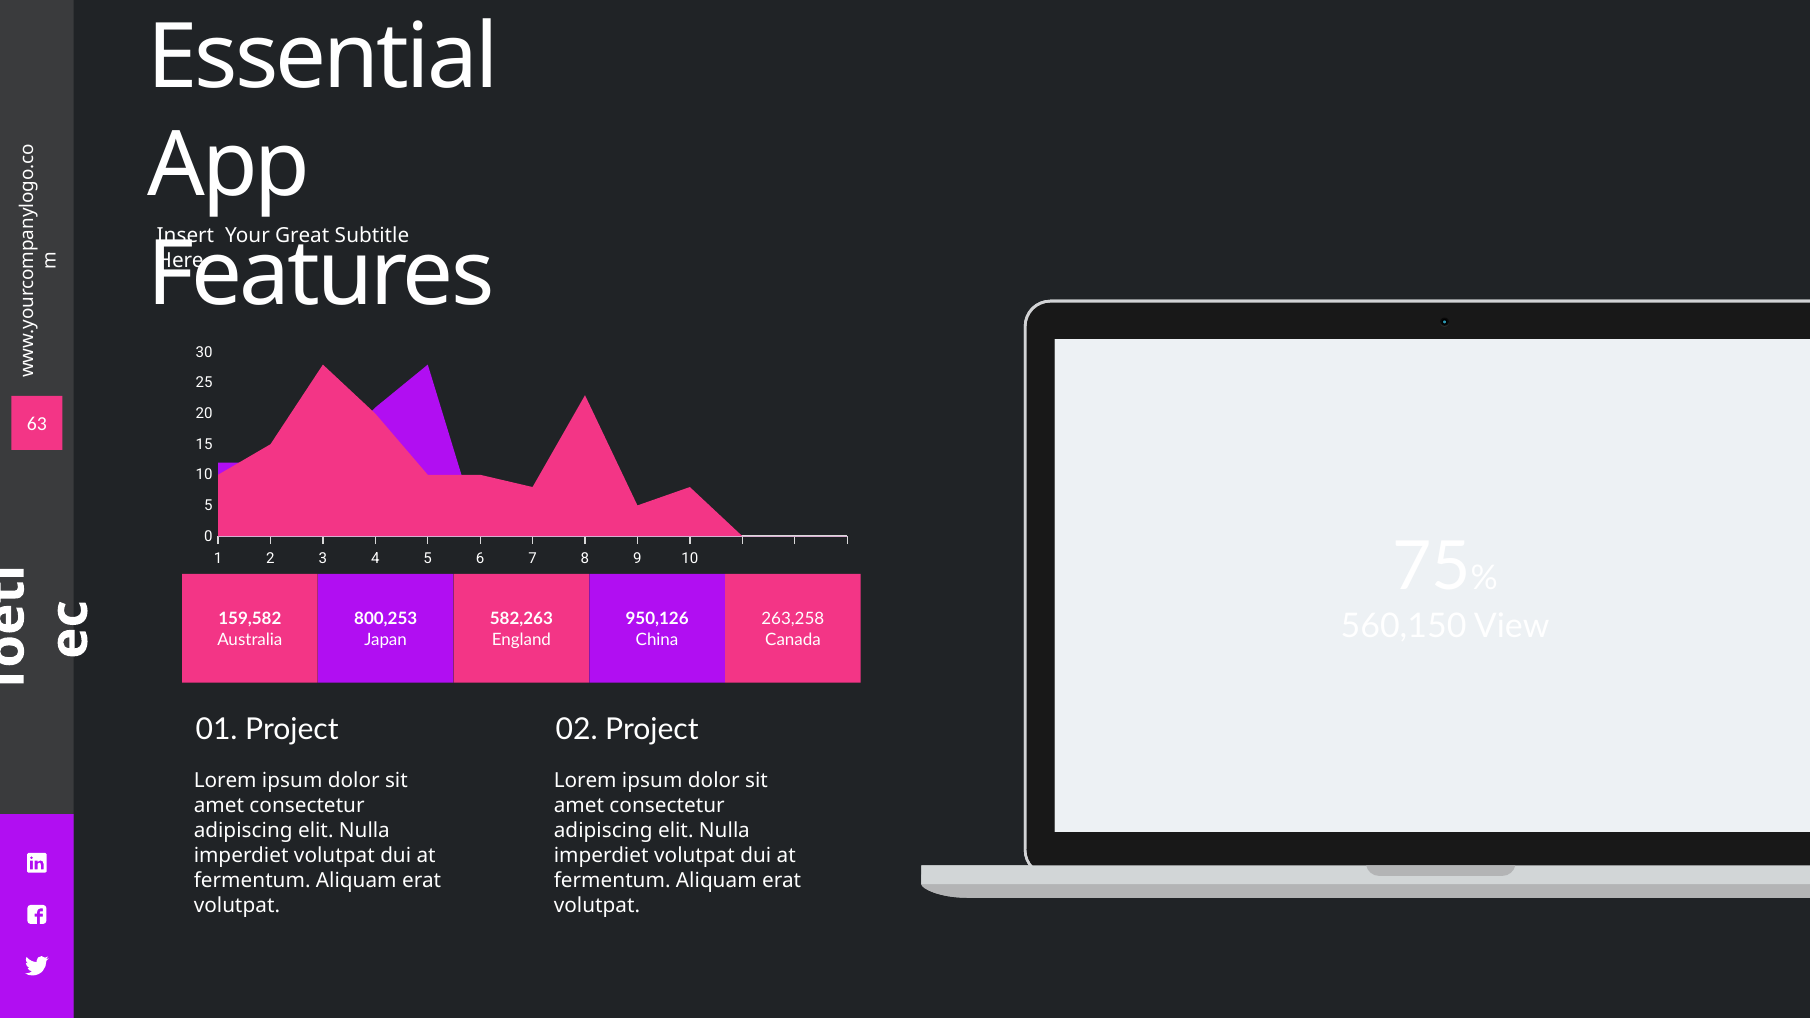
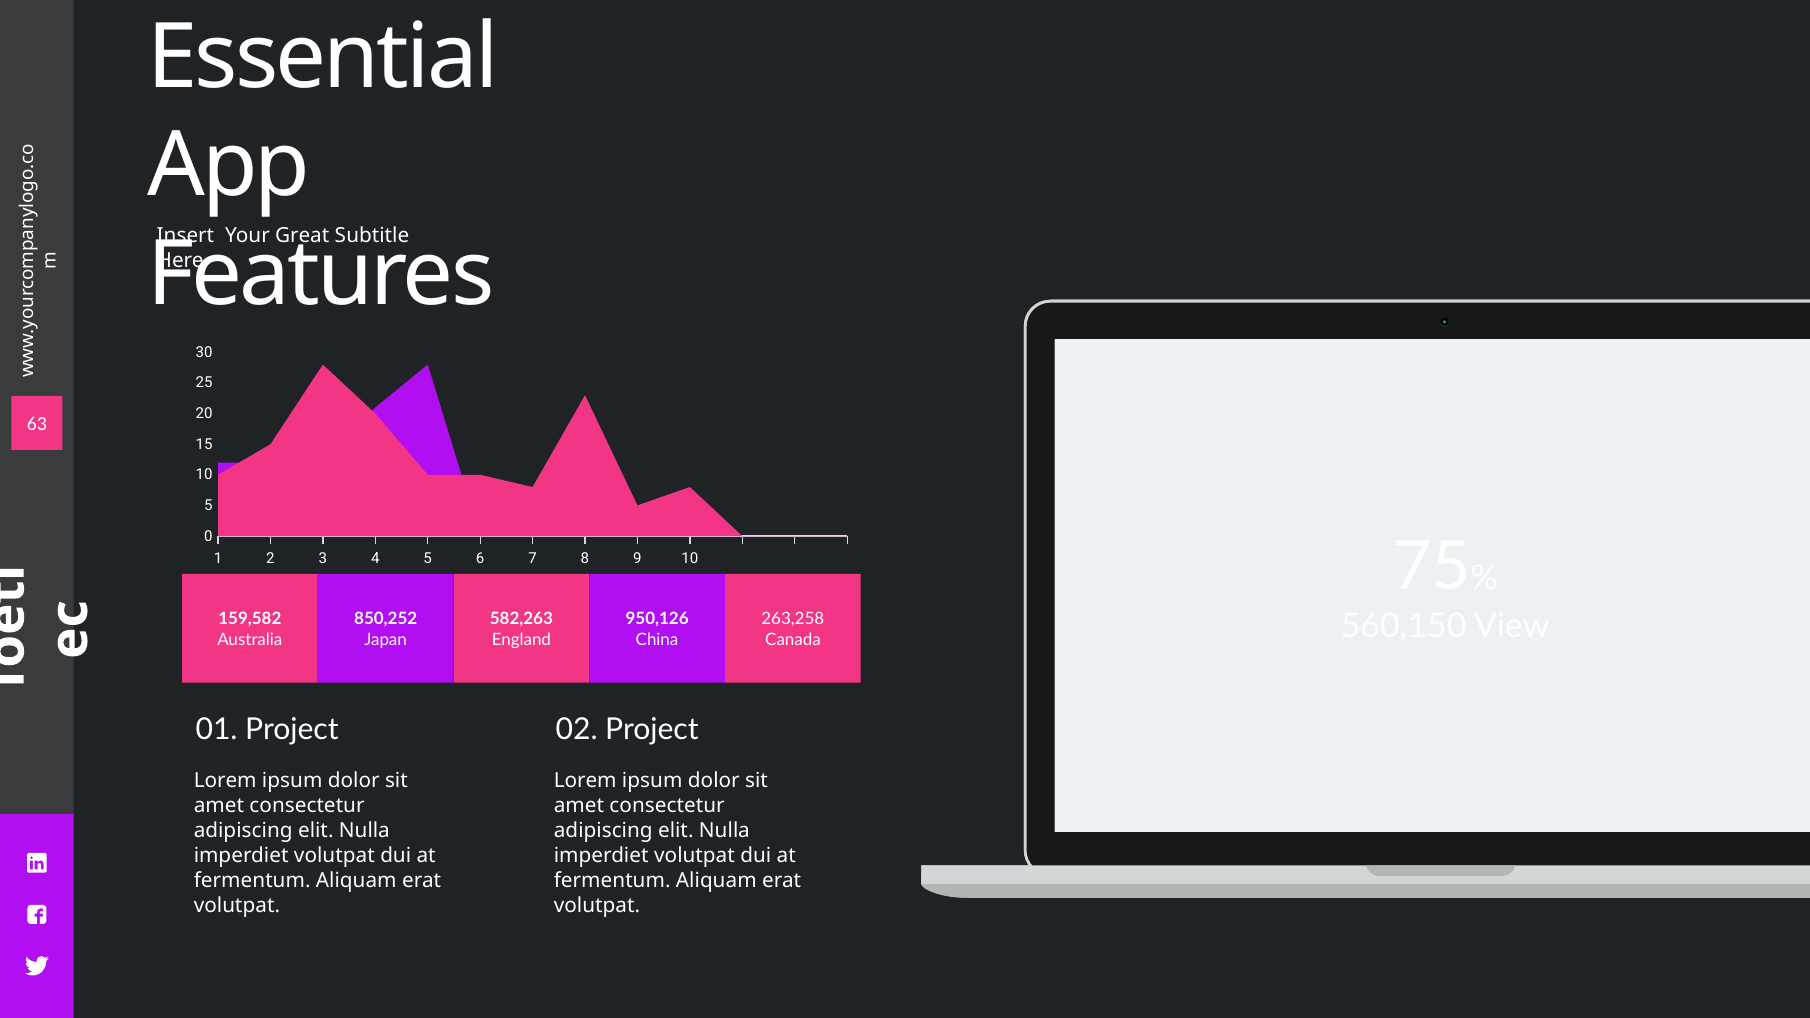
800,253: 800,253 -> 850,252
